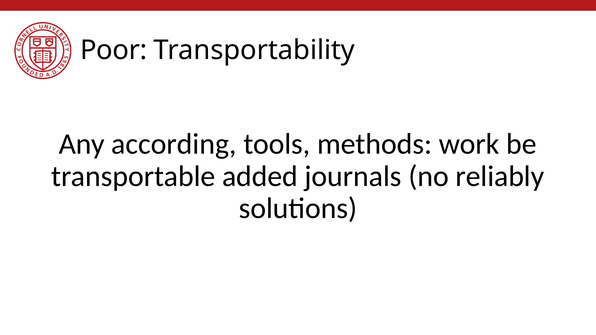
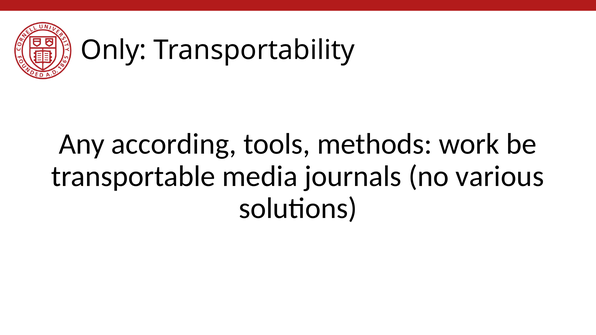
Poor: Poor -> Only
added: added -> media
reliably: reliably -> various
